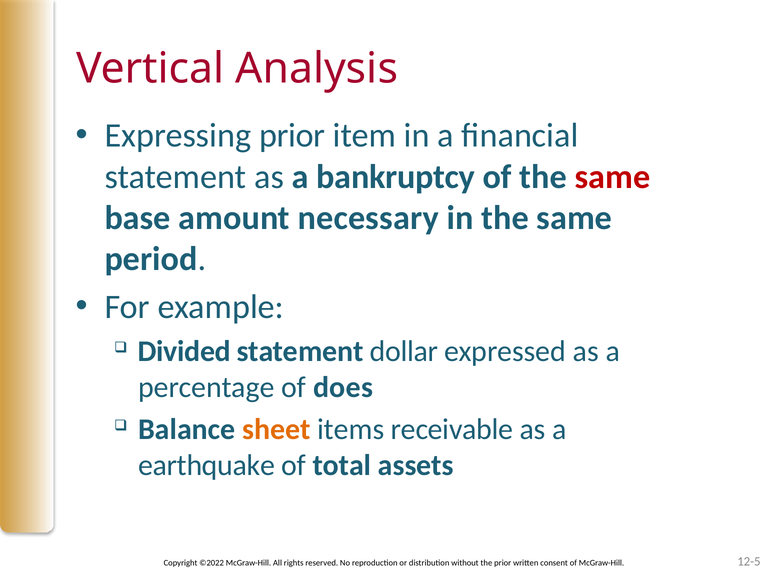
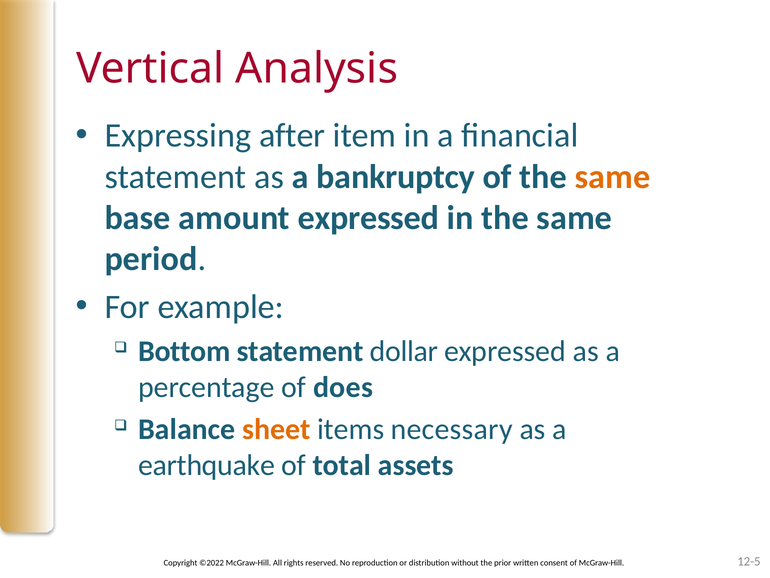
Expressing prior: prior -> after
same at (613, 177) colour: red -> orange
amount necessary: necessary -> expressed
Divided: Divided -> Bottom
receivable: receivable -> necessary
